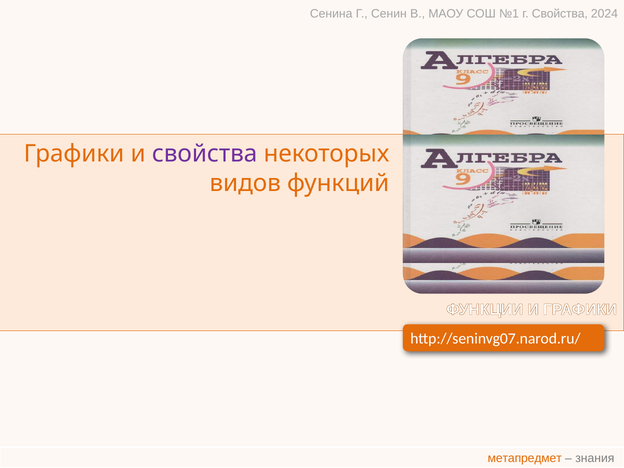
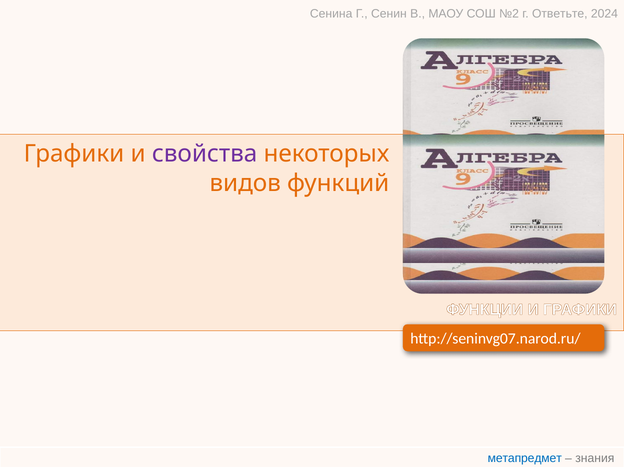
№1: №1 -> №2
г Свойства: Свойства -> Ответьте
метапредмет colour: orange -> blue
